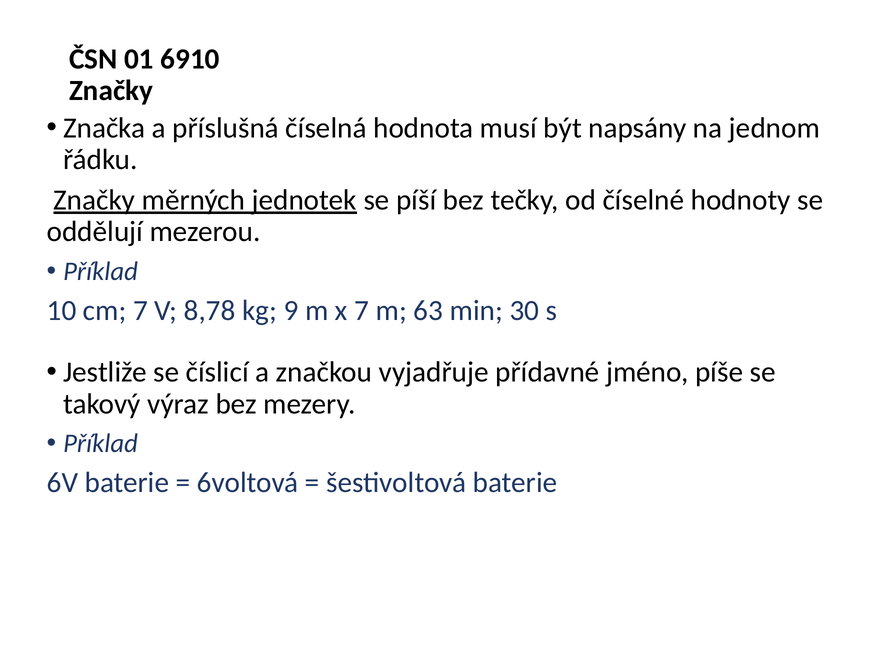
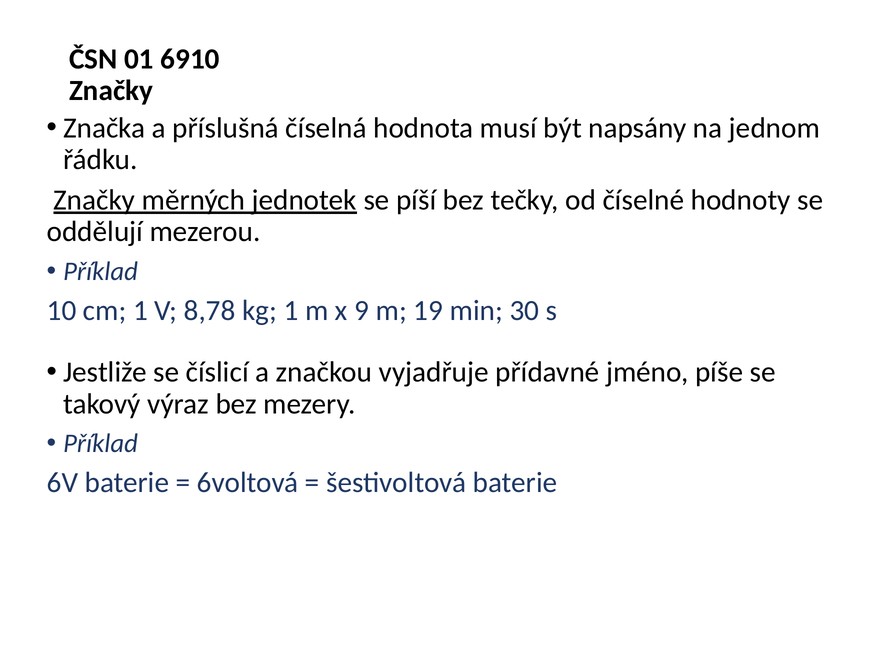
cm 7: 7 -> 1
kg 9: 9 -> 1
x 7: 7 -> 9
63: 63 -> 19
